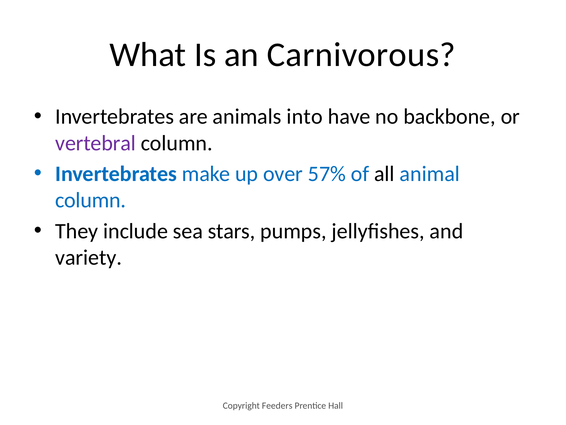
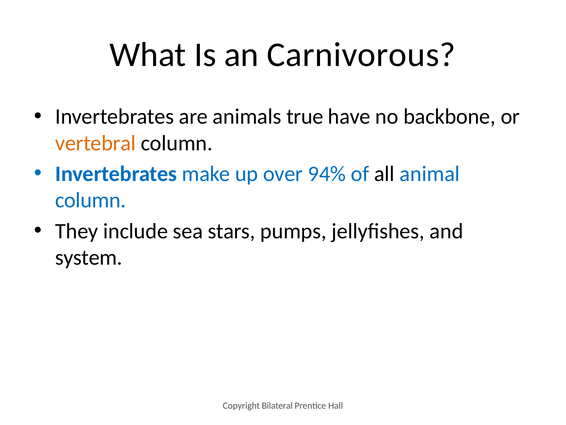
into: into -> true
vertebral colour: purple -> orange
57%: 57% -> 94%
variety: variety -> system
Feeders: Feeders -> Bilateral
